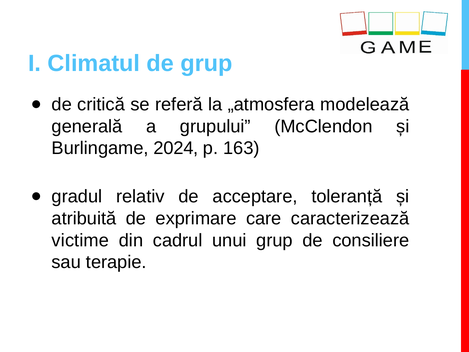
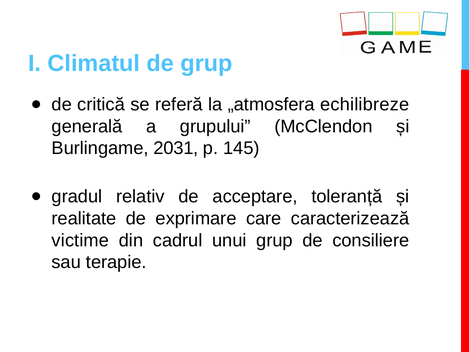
modelează: modelează -> echilibreze
2024: 2024 -> 2031
163: 163 -> 145
atribuită: atribuită -> realitate
